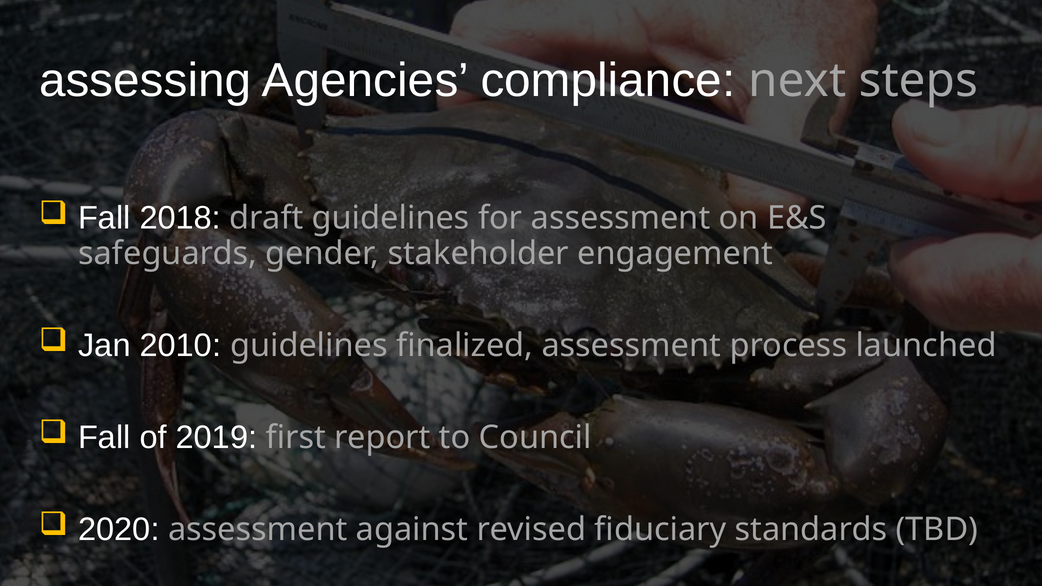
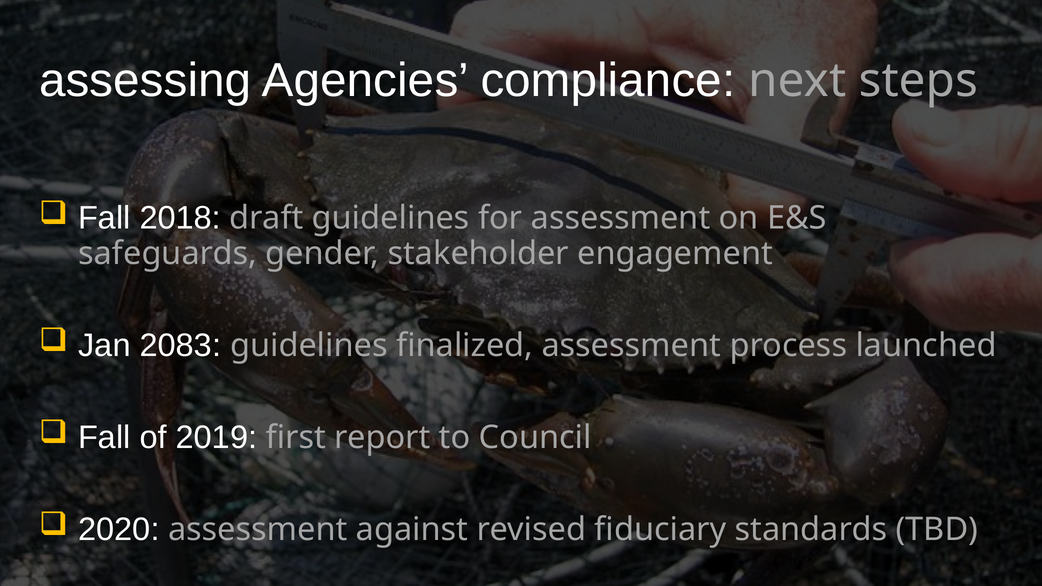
2010: 2010 -> 2083
